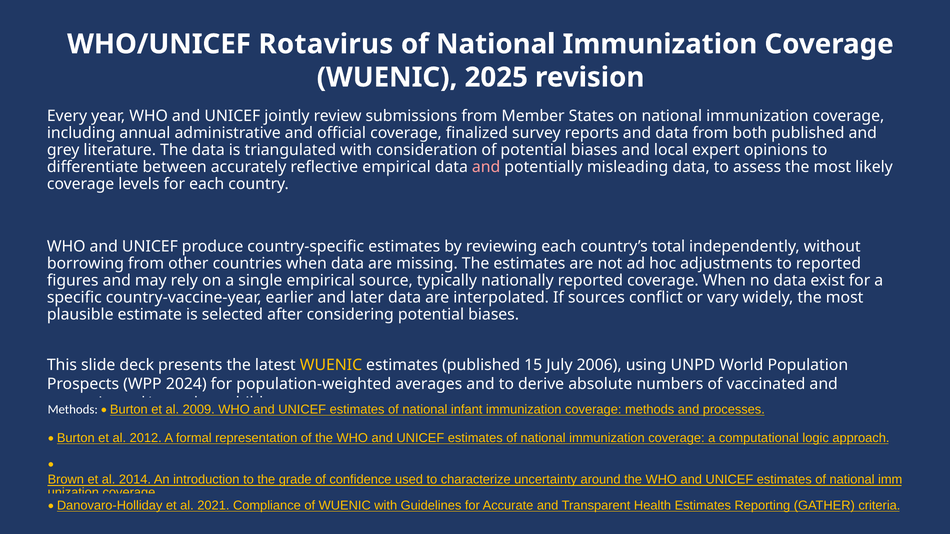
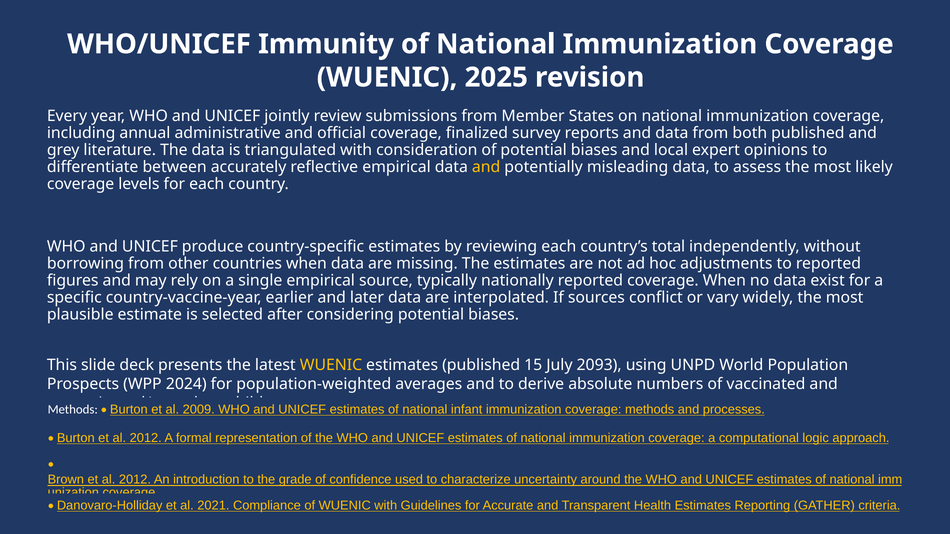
Rotavirus: Rotavirus -> Immunity
and at (486, 167) colour: pink -> yellow
2006: 2006 -> 2093
Brown et al 2014: 2014 -> 2012
